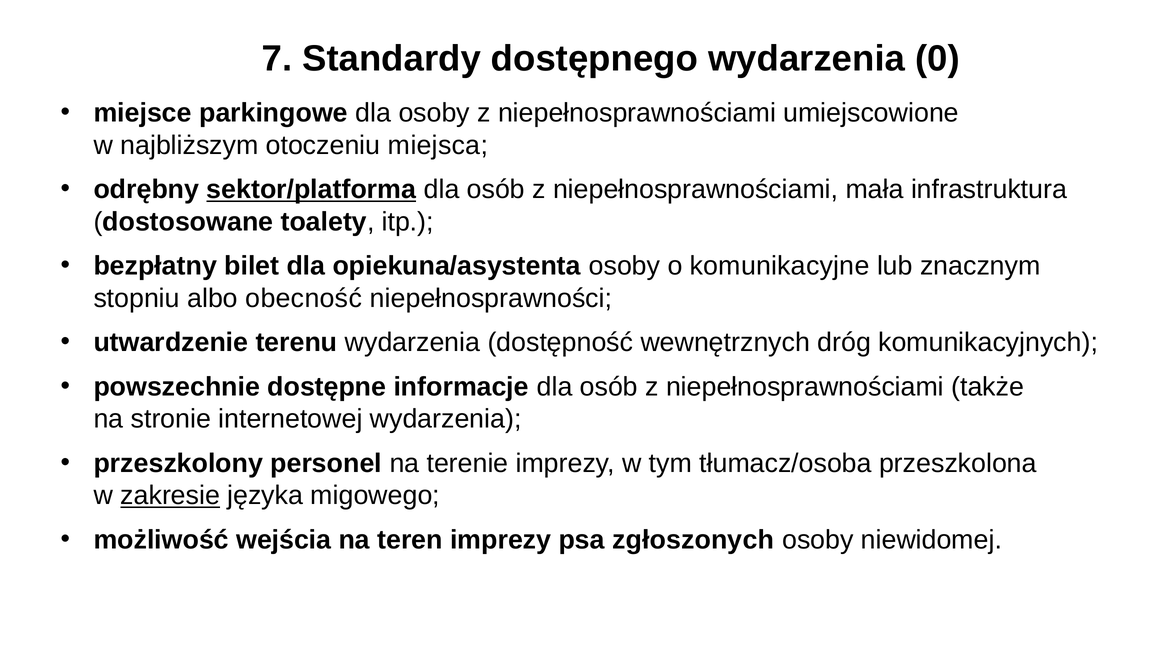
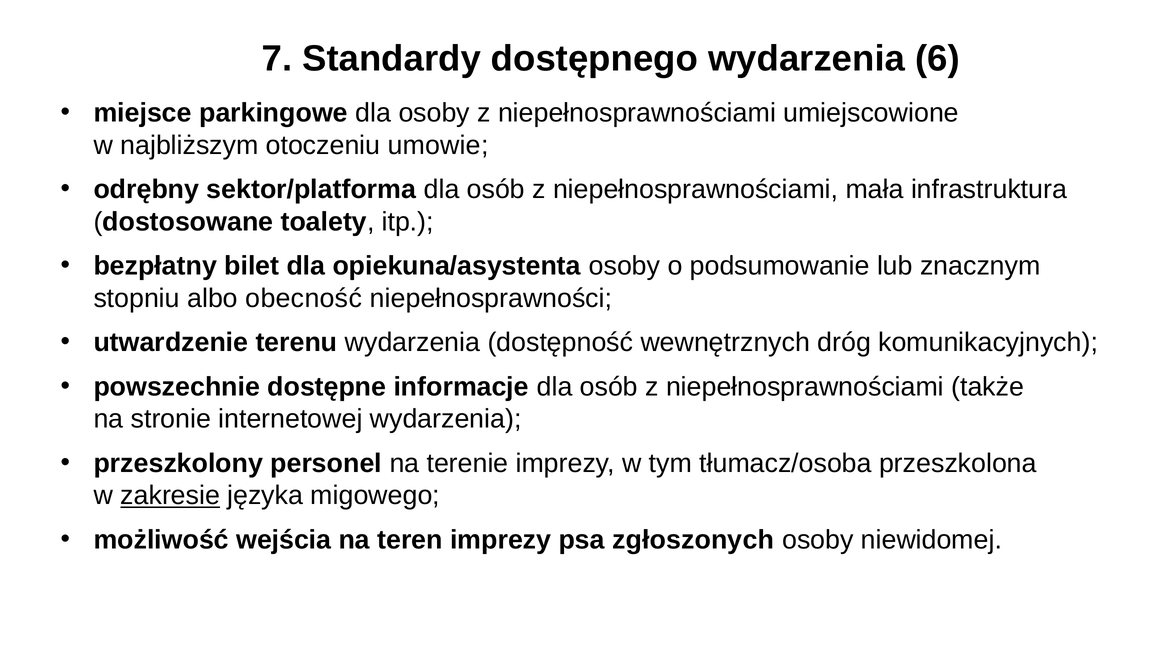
0: 0 -> 6
miejsca: miejsca -> umowie
sektor/platforma underline: present -> none
komunikacyjne: komunikacyjne -> podsumowanie
